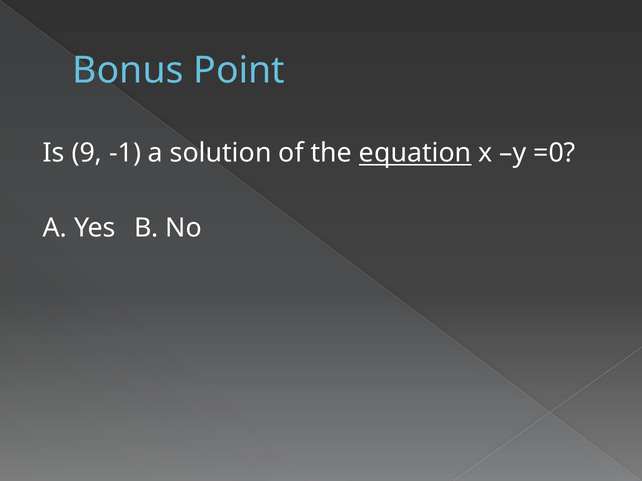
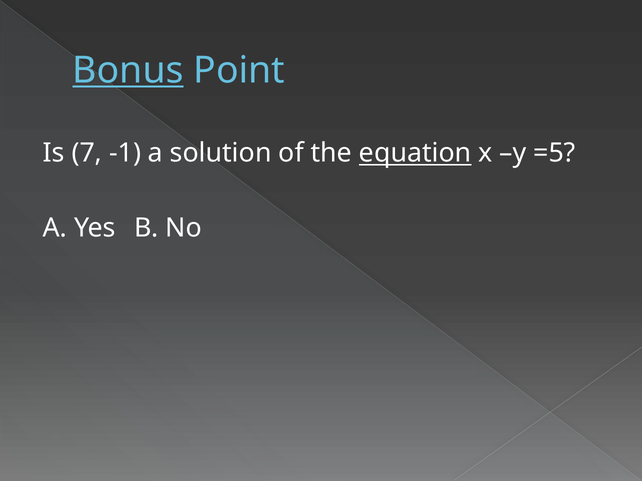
Bonus underline: none -> present
9: 9 -> 7
=0: =0 -> =5
